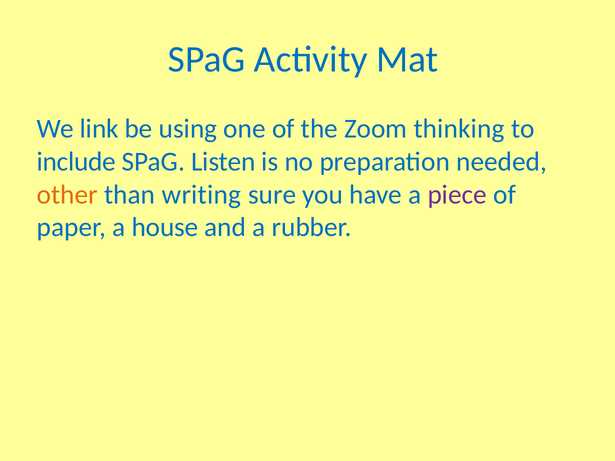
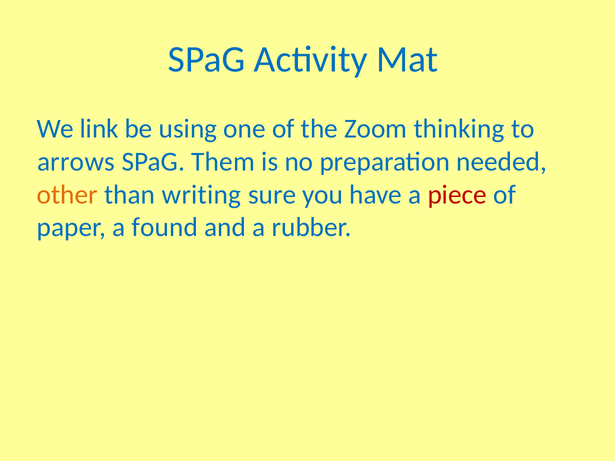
include: include -> arrows
Listen: Listen -> Them
piece colour: purple -> red
house: house -> found
